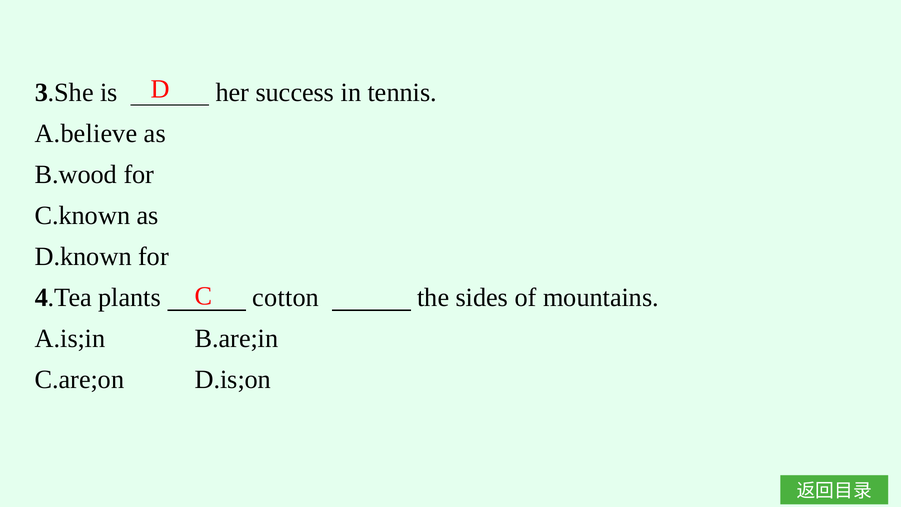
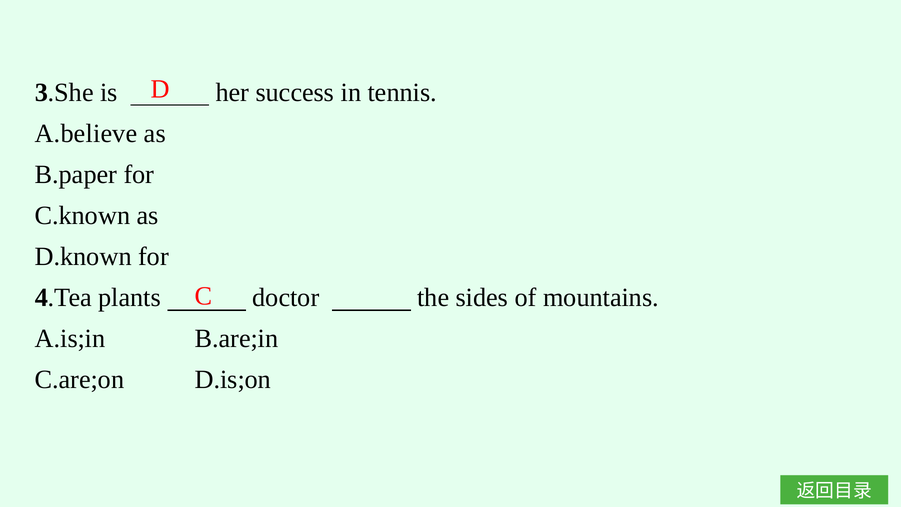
B.wood: B.wood -> B.paper
cotton: cotton -> doctor
